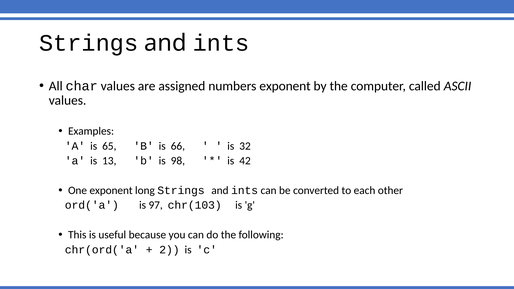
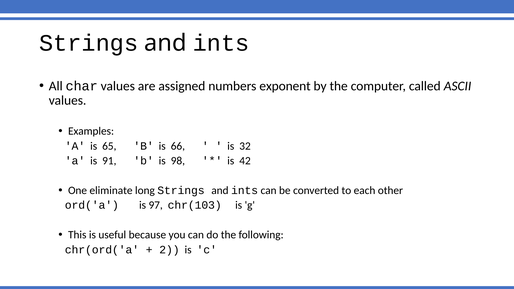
13: 13 -> 91
One exponent: exponent -> eliminate
